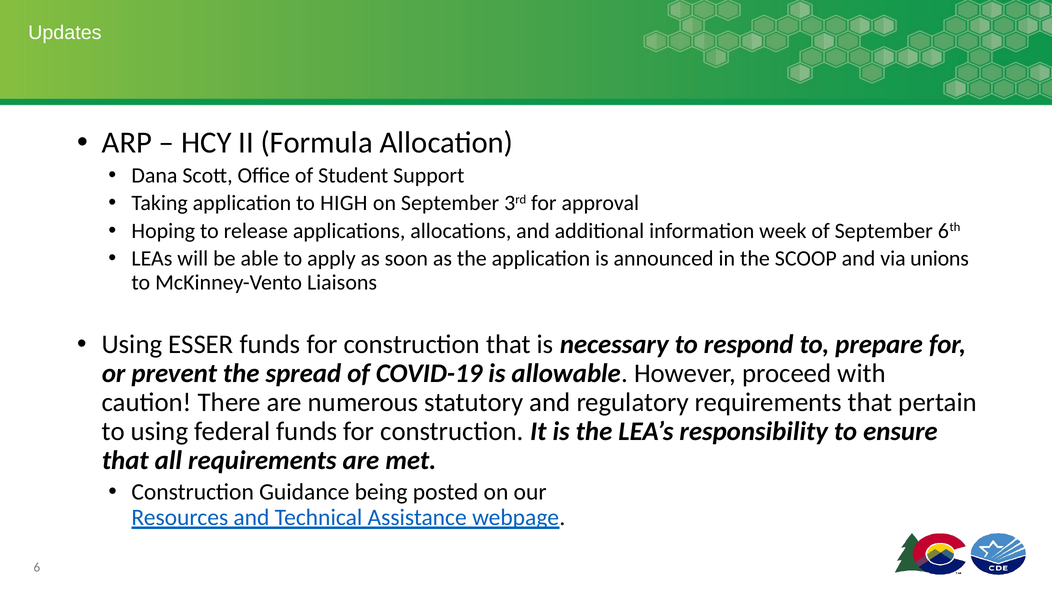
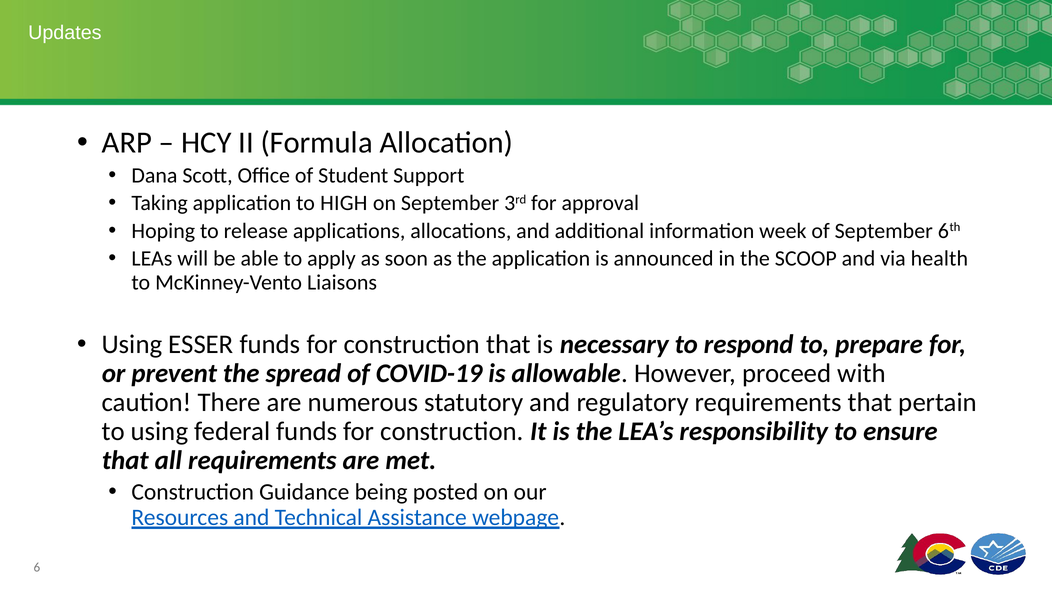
unions: unions -> health
